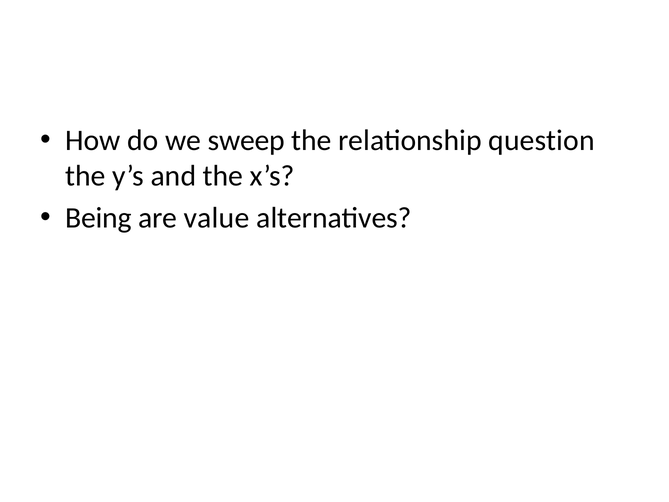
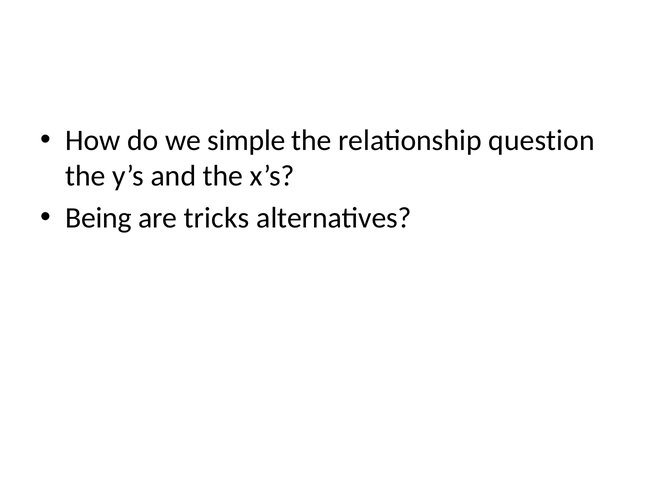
sweep: sweep -> simple
value: value -> tricks
